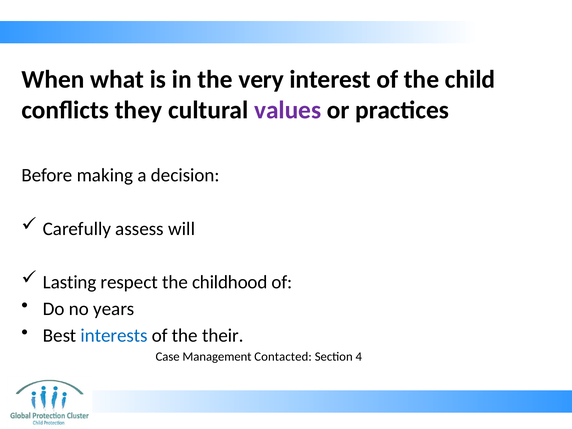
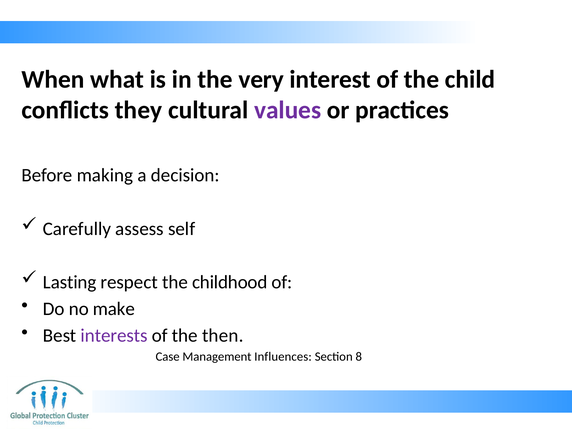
will: will -> self
years: years -> make
interests colour: blue -> purple
their: their -> then
Contacted: Contacted -> Influences
4: 4 -> 8
